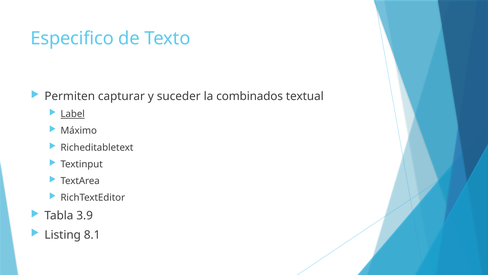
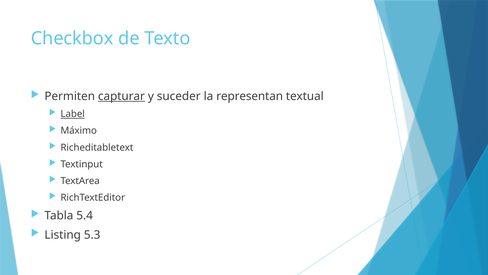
Especifico: Especifico -> Checkbox
capturar underline: none -> present
combinados: combinados -> representan
3.9: 3.9 -> 5.4
8.1: 8.1 -> 5.3
